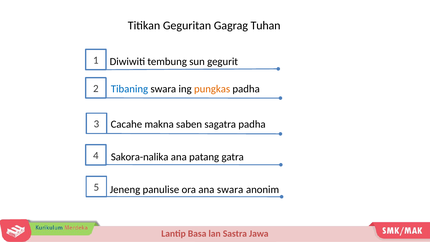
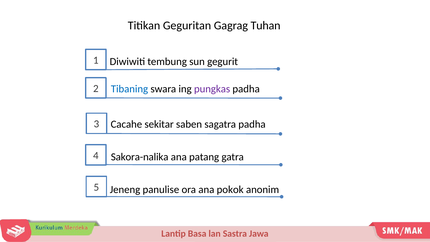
pungkas colour: orange -> purple
makna: makna -> sekitar
ana swara: swara -> pokok
